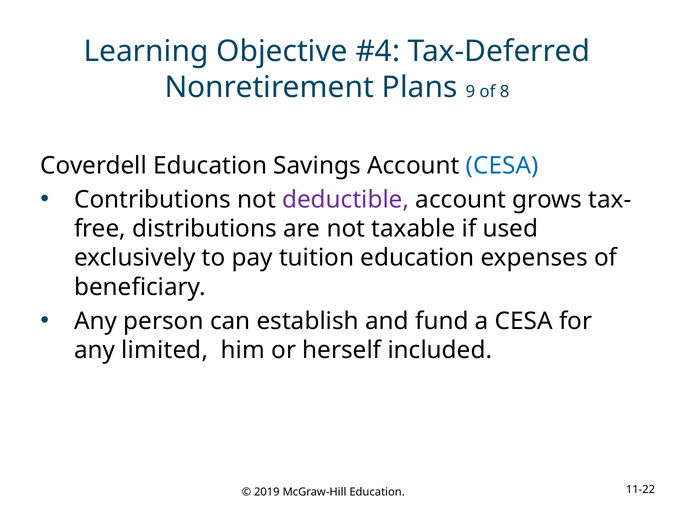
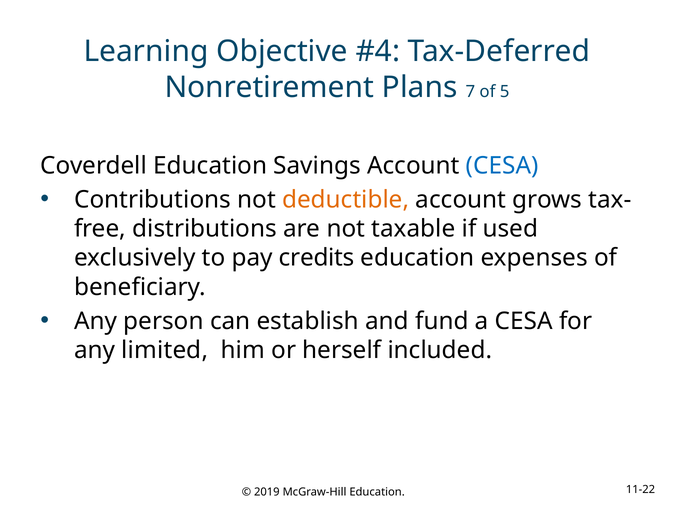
9: 9 -> 7
8: 8 -> 5
deductible colour: purple -> orange
tuition: tuition -> credits
